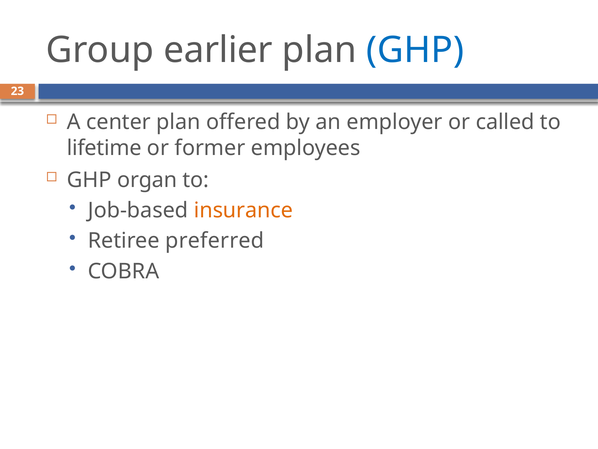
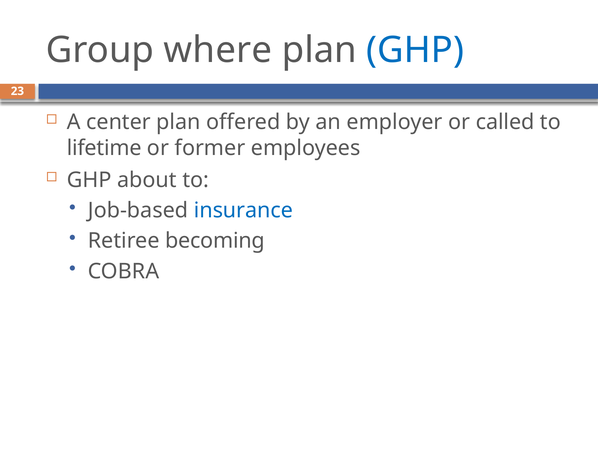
earlier: earlier -> where
organ: organ -> about
insurance colour: orange -> blue
preferred: preferred -> becoming
